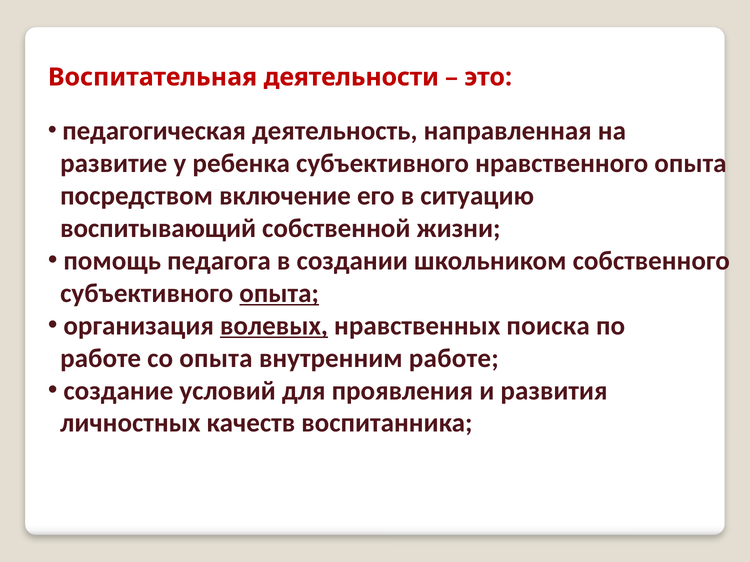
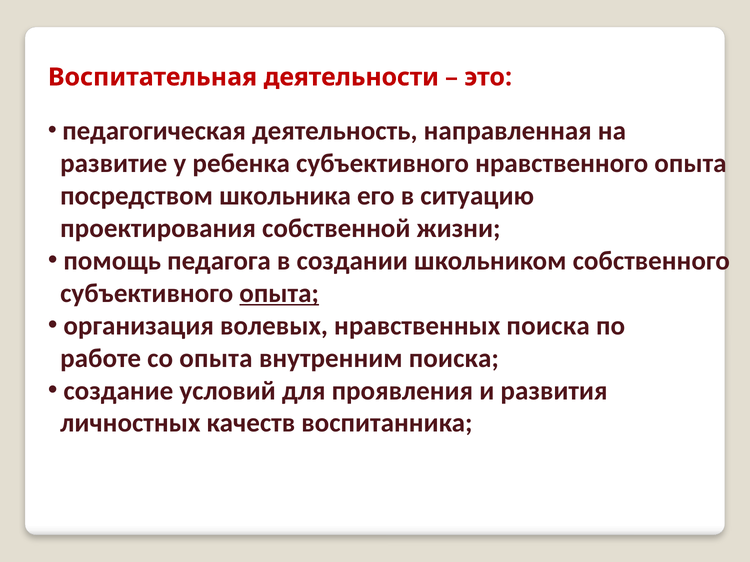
включение: включение -> школьника
воспитывающий: воспитывающий -> проектирования
волевых underline: present -> none
внутренним работе: работе -> поиска
